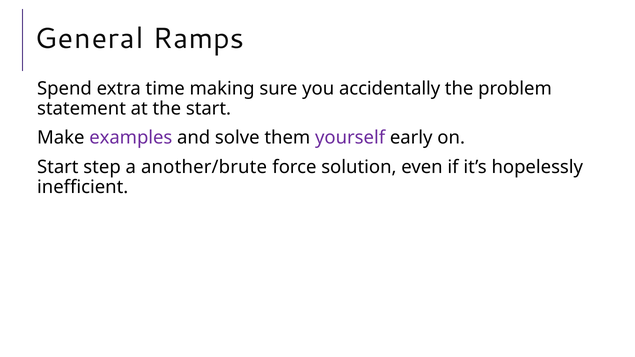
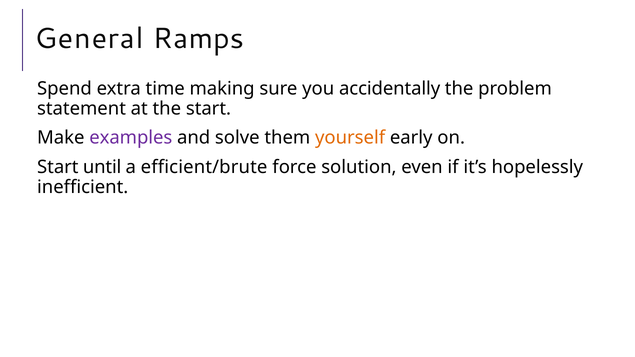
yourself colour: purple -> orange
step: step -> until
another/brute: another/brute -> efficient/brute
